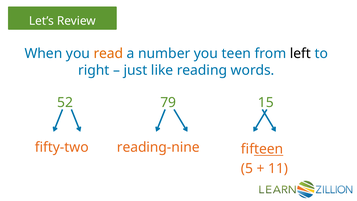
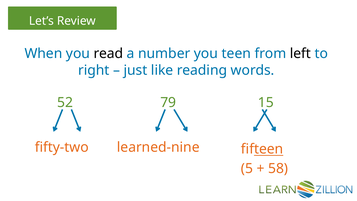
read colour: orange -> black
reading-nine: reading-nine -> learned-nine
11: 11 -> 58
